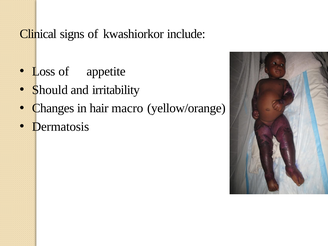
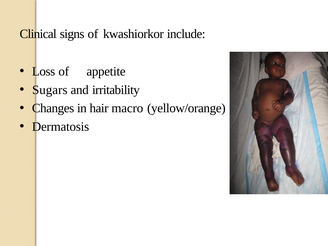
Should: Should -> Sugars
